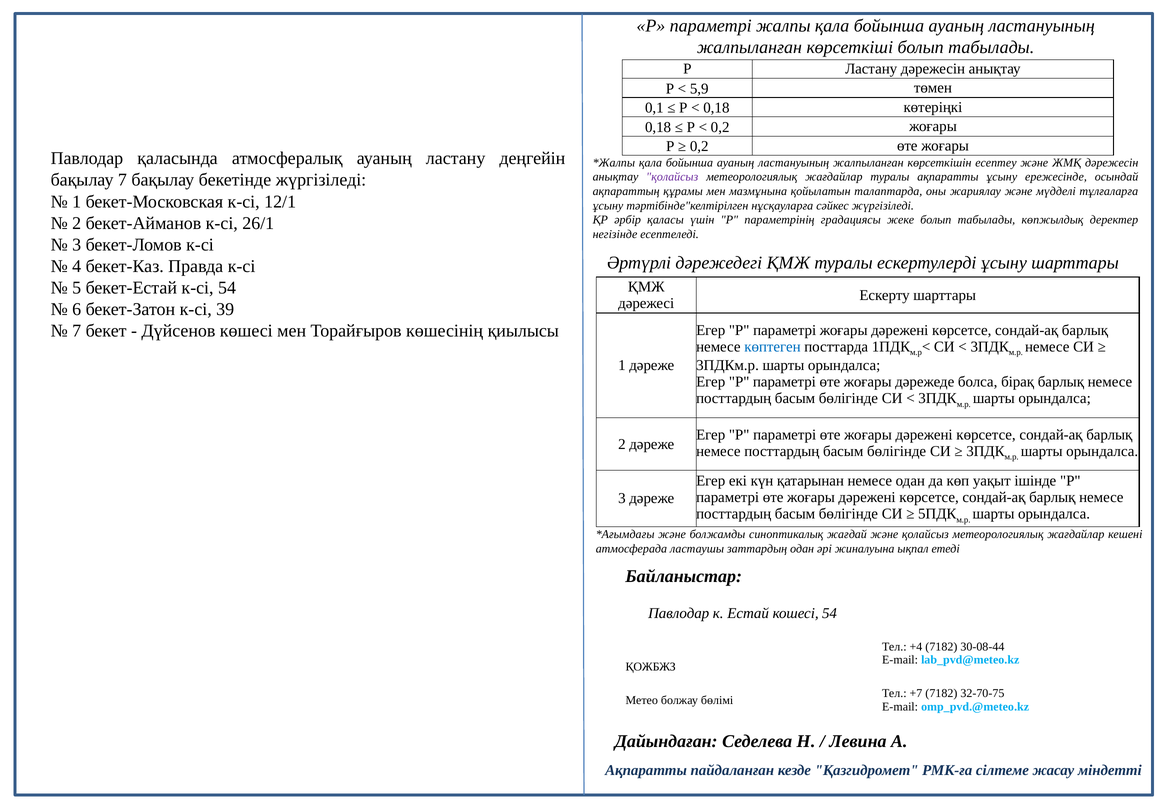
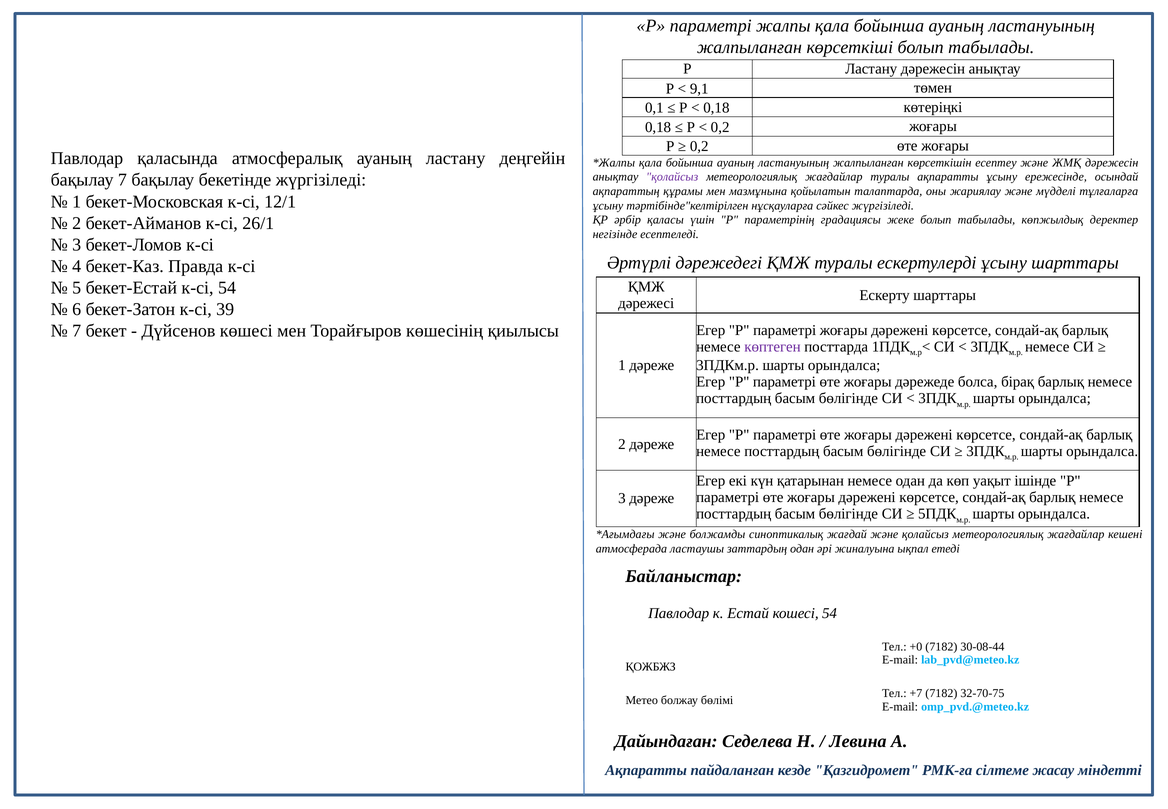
5,9: 5,9 -> 9,1
көптеген colour: blue -> purple
+4: +4 -> +0
